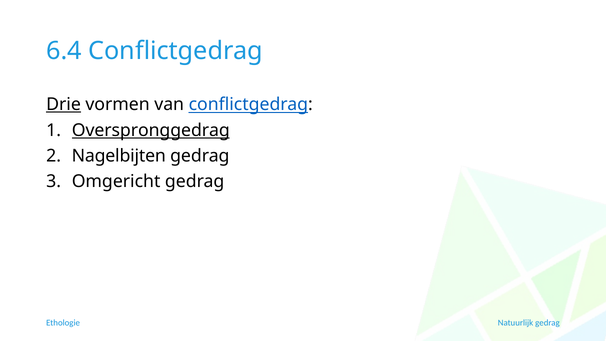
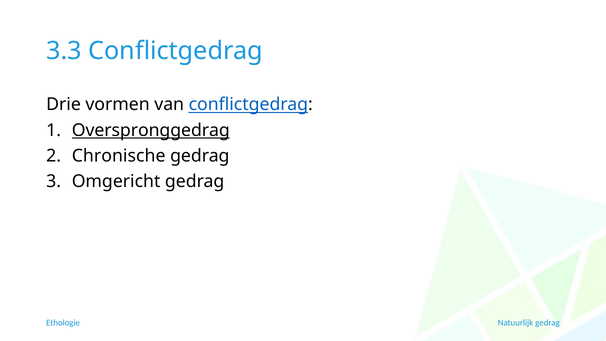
6.4: 6.4 -> 3.3
Drie underline: present -> none
Nagelbijten: Nagelbijten -> Chronische
